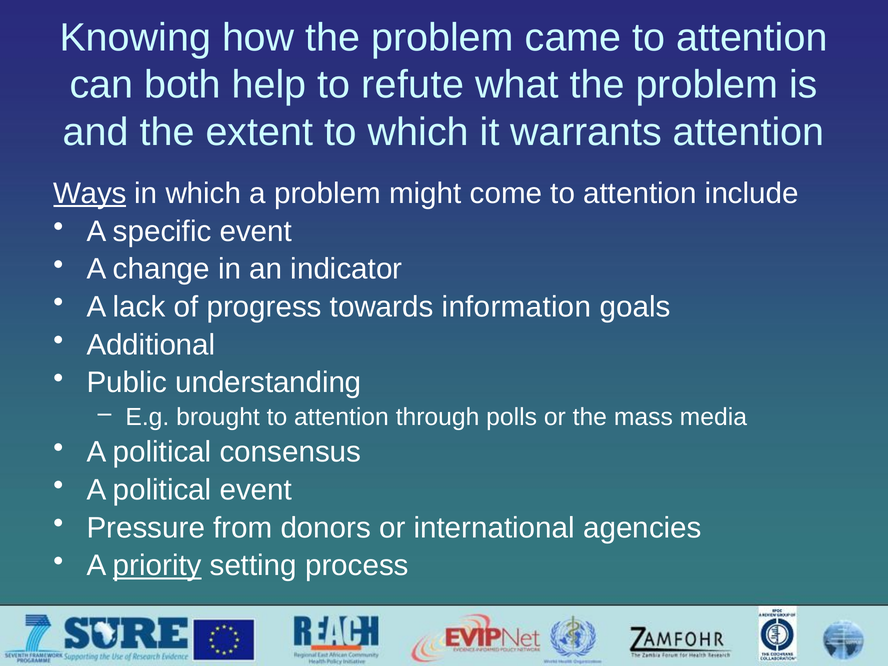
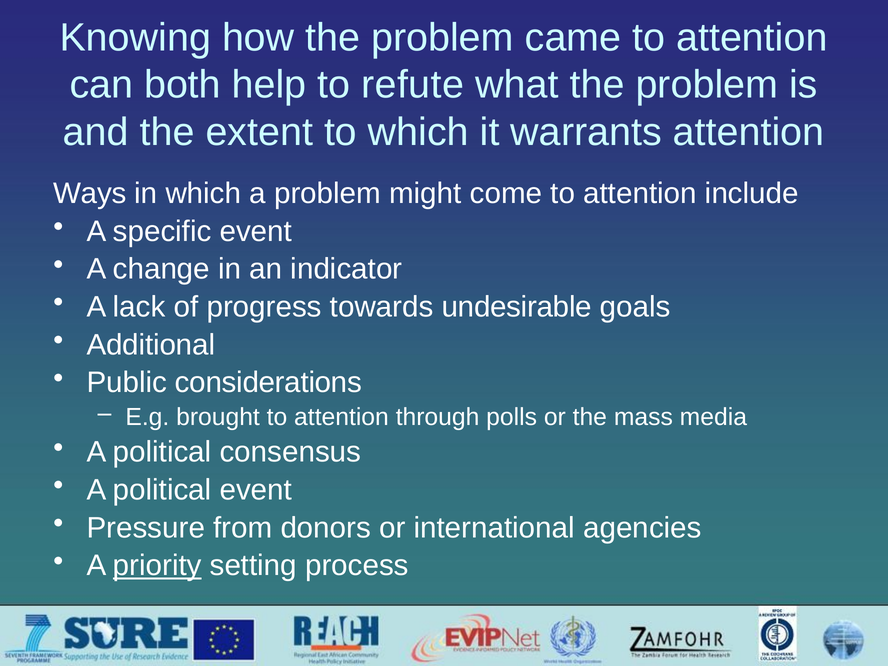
Ways underline: present -> none
information: information -> undesirable
understanding: understanding -> considerations
